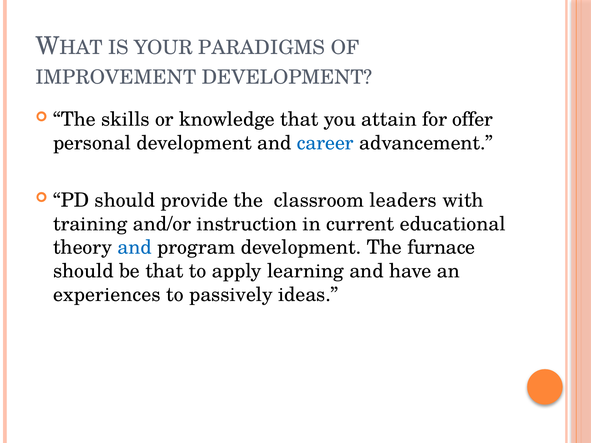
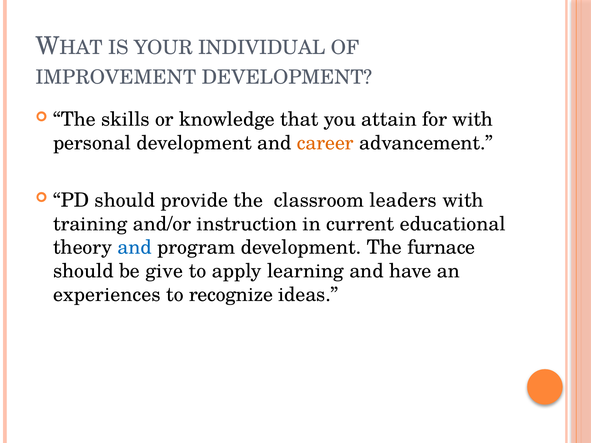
PARADIGMS: PARADIGMS -> INDIVIDUAL
for offer: offer -> with
career colour: blue -> orange
be that: that -> give
passively: passively -> recognize
